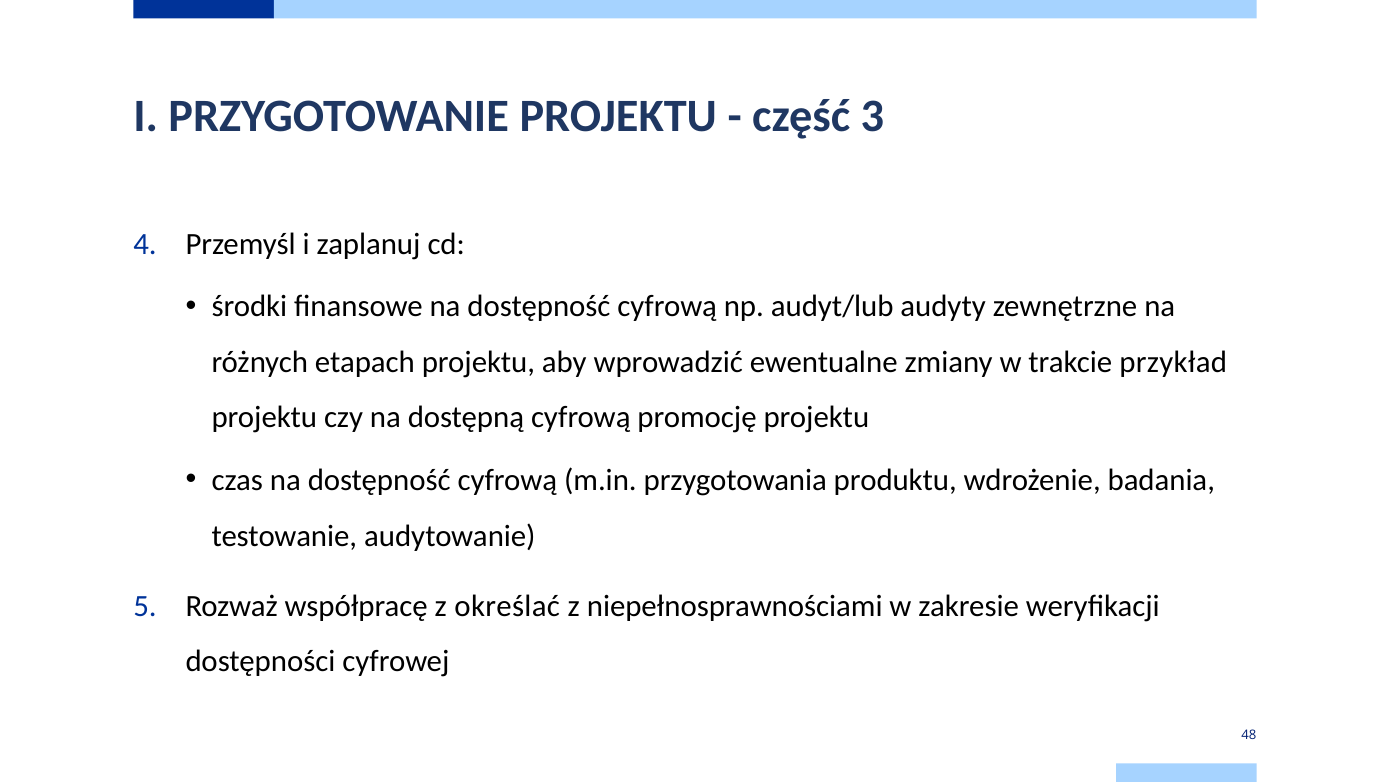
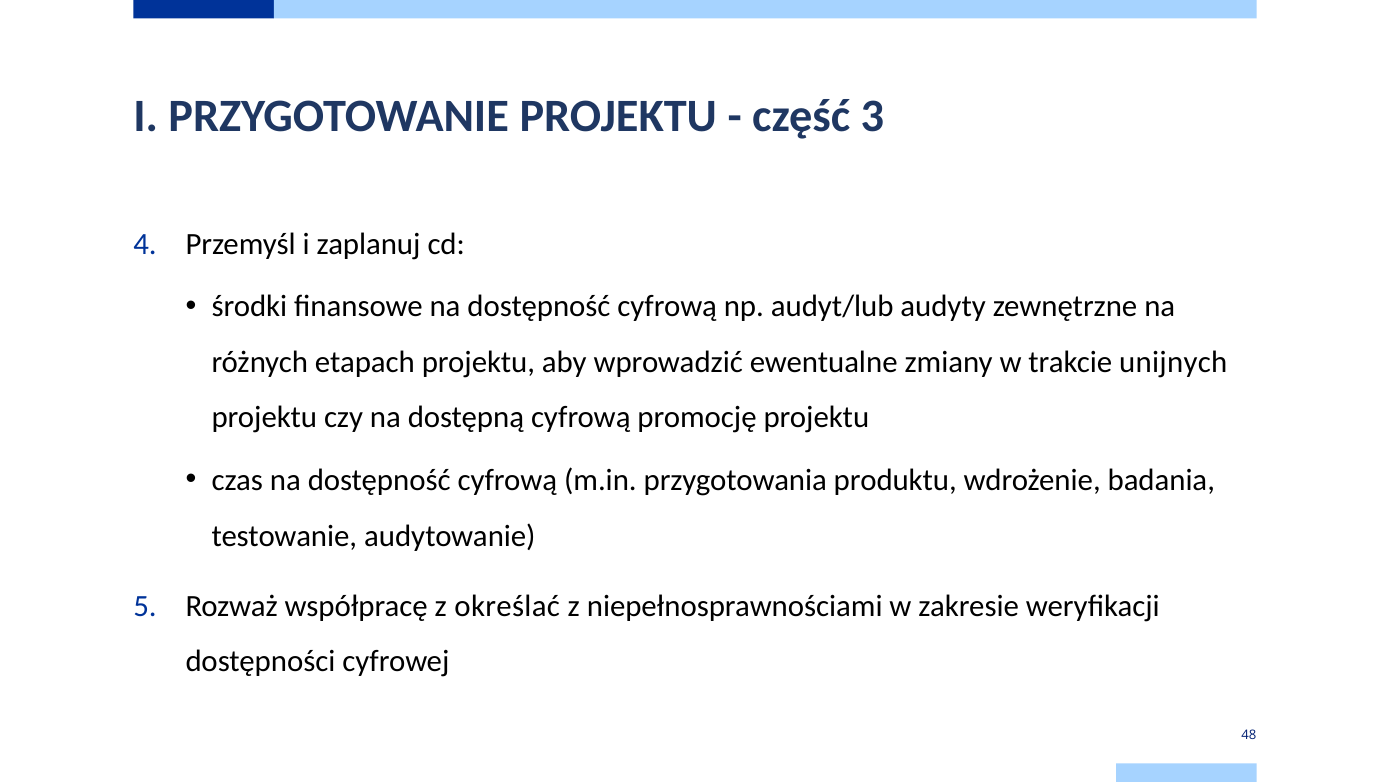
przykład: przykład -> unijnych
